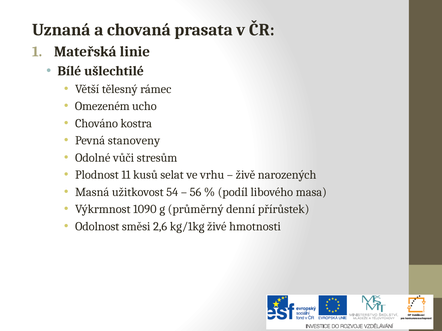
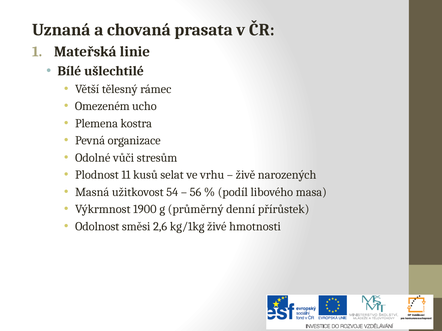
Chováno: Chováno -> Plemena
stanoveny: stanoveny -> organizace
1090: 1090 -> 1900
